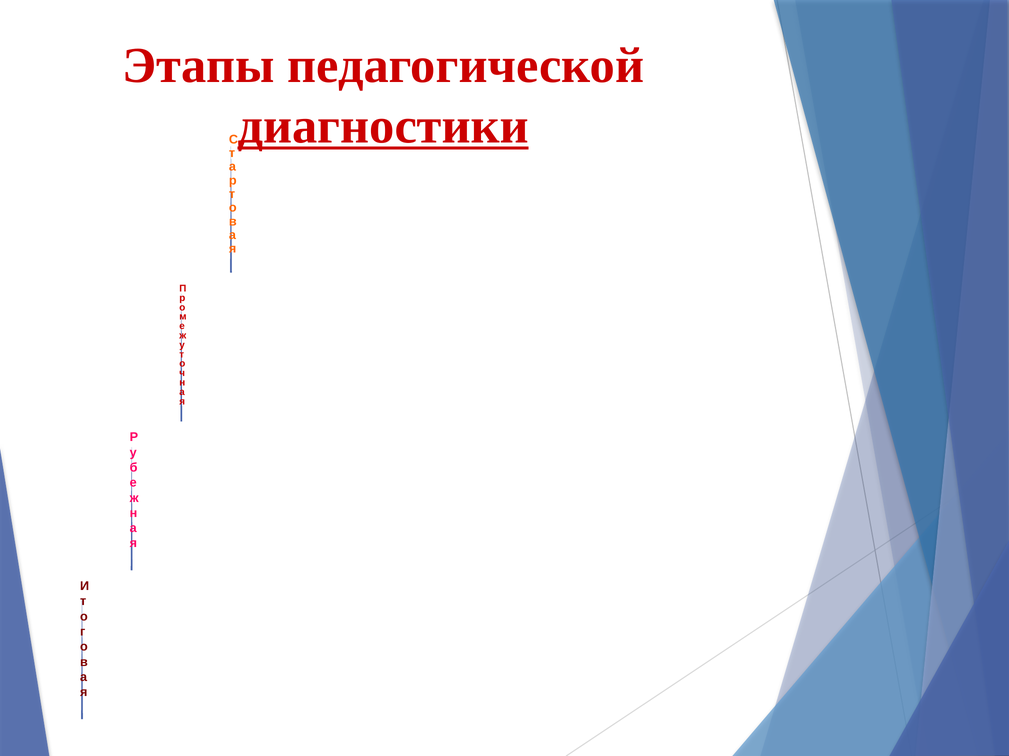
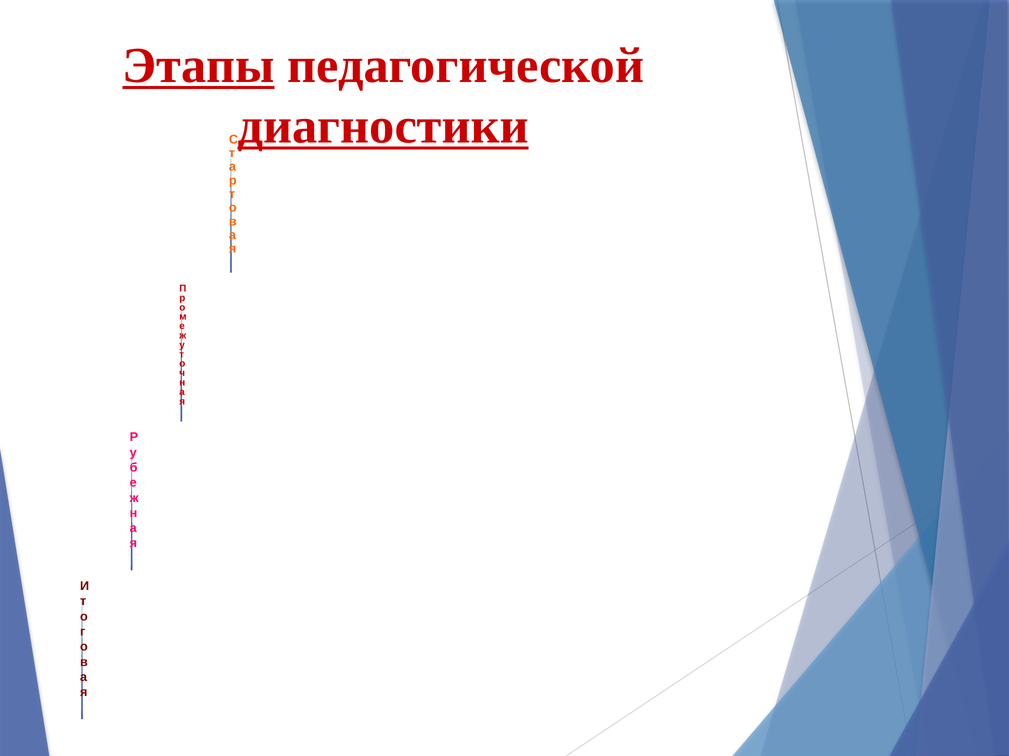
Этапы underline: none -> present
